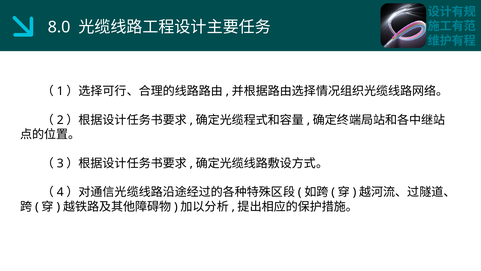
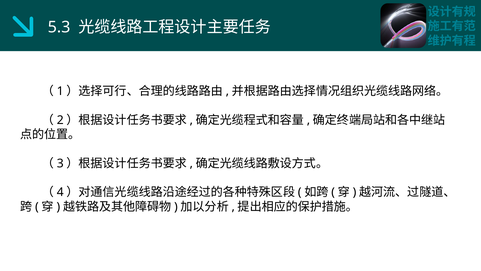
8.0: 8.0 -> 5.3
